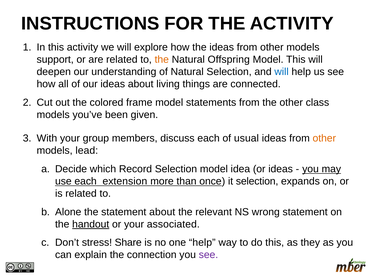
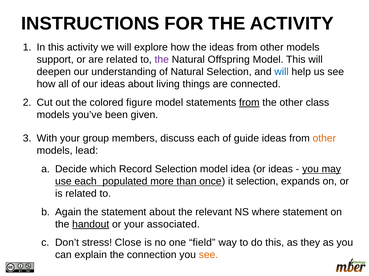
the at (162, 60) colour: orange -> purple
frame: frame -> figure
from at (249, 103) underline: none -> present
usual: usual -> guide
extension: extension -> populated
Alone: Alone -> Again
wrong: wrong -> where
Share: Share -> Close
one help: help -> field
see at (208, 256) colour: purple -> orange
